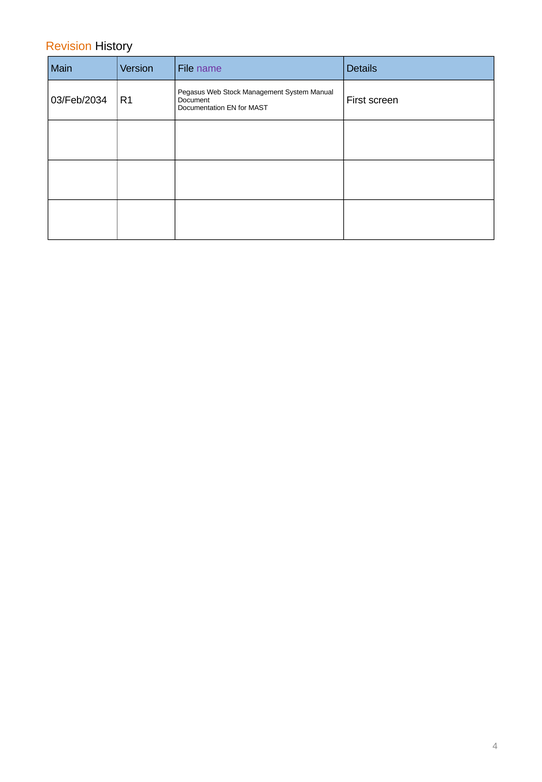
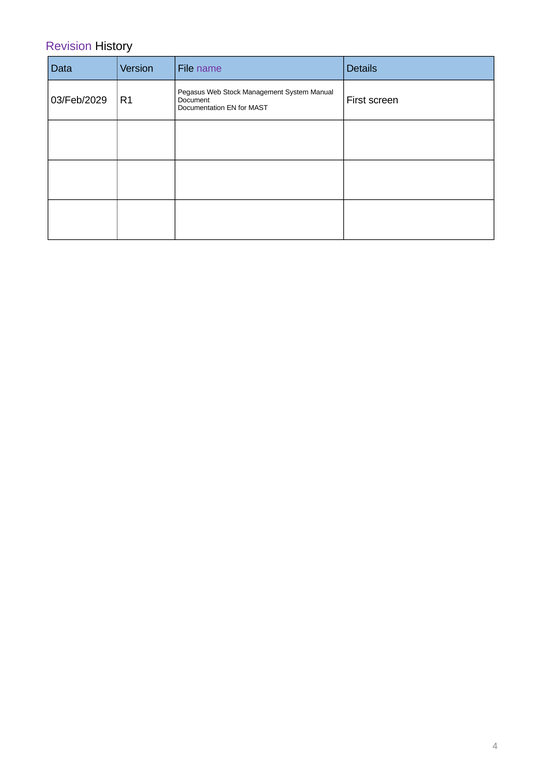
Revision colour: orange -> purple
Main: Main -> Data
03/Feb/2034: 03/Feb/2034 -> 03/Feb/2029
